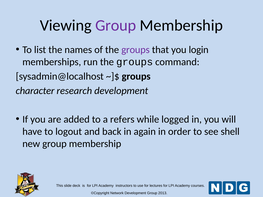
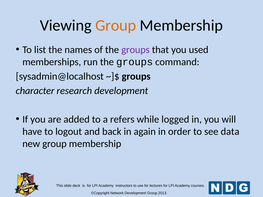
Group at (116, 25) colour: purple -> orange
login: login -> used
shell: shell -> data
